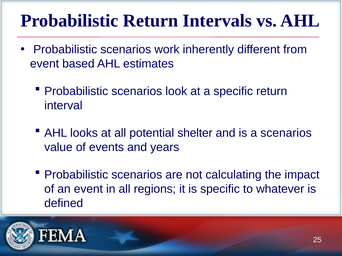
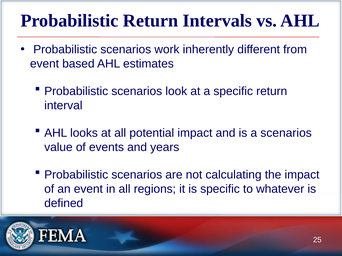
potential shelter: shelter -> impact
